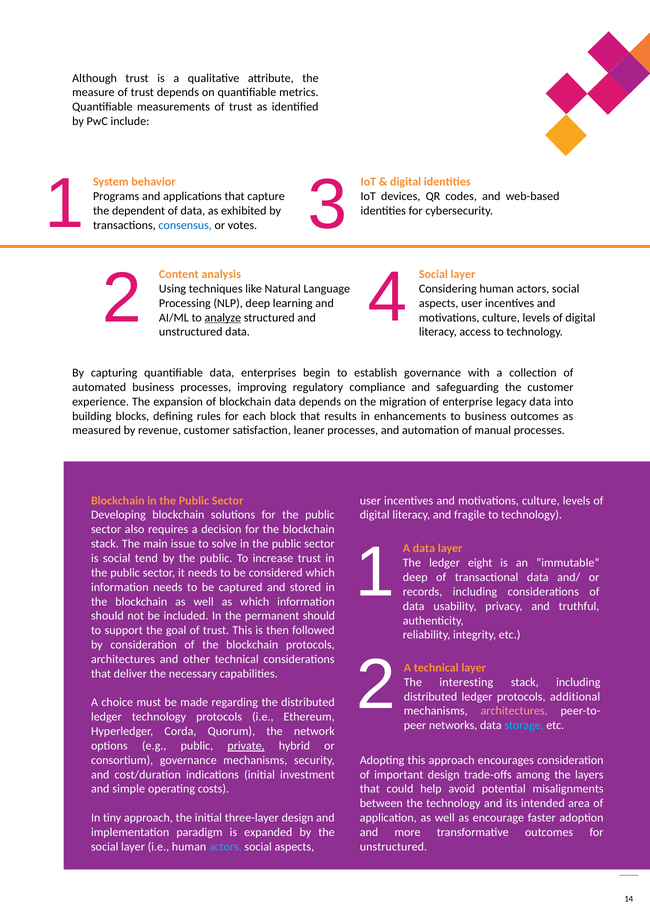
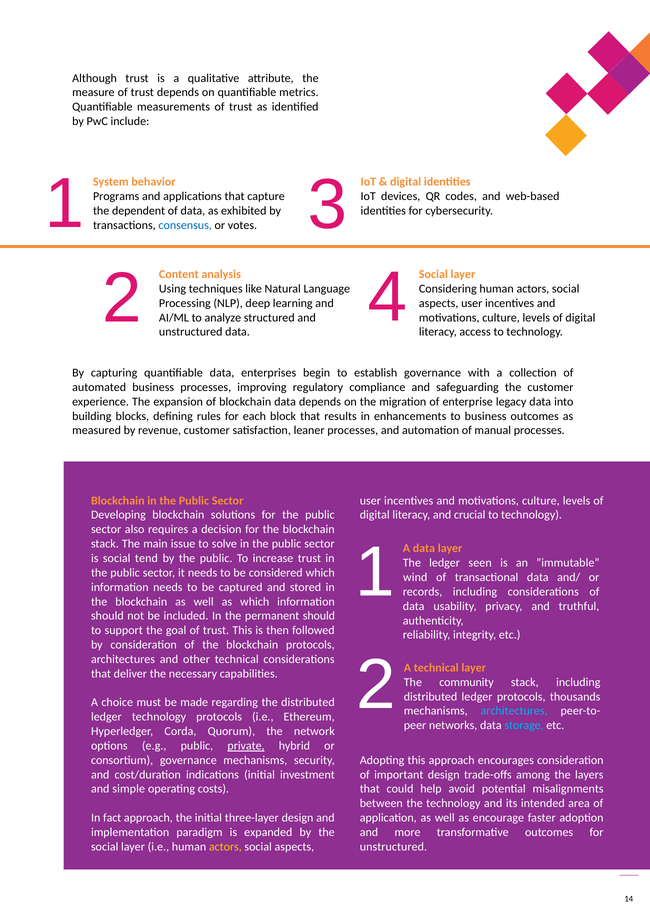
analyze underline: present -> none
fragile: fragile -> crucial
eight: eight -> seen
deep at (415, 577): deep -> wind
interesting: interesting -> community
additional: additional -> thousands
architectures at (514, 711) colour: pink -> light blue
tiny: tiny -> fact
actors at (225, 847) colour: light blue -> yellow
